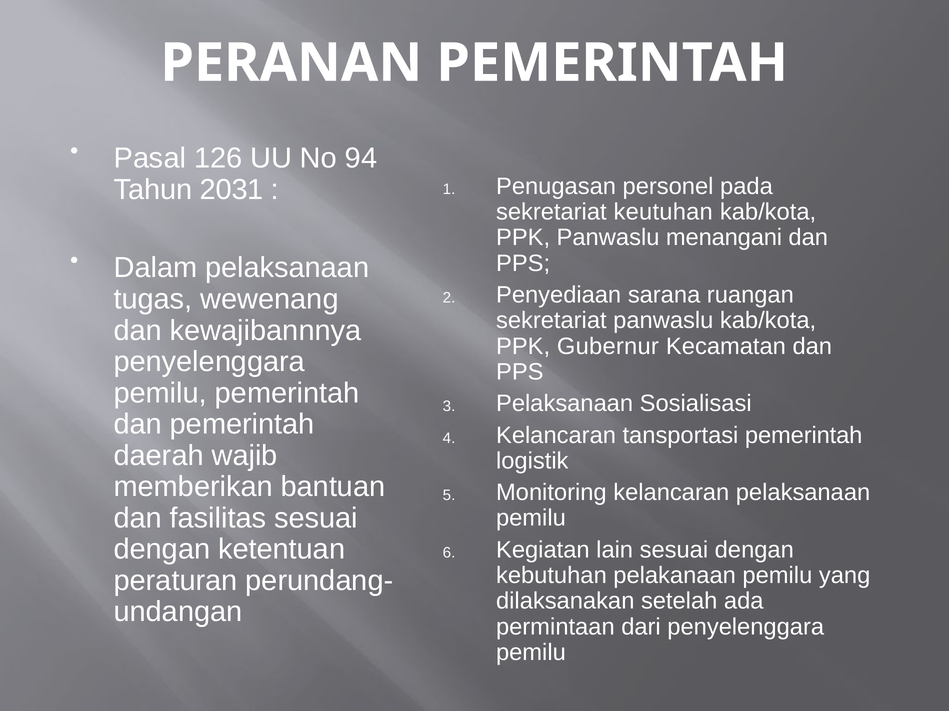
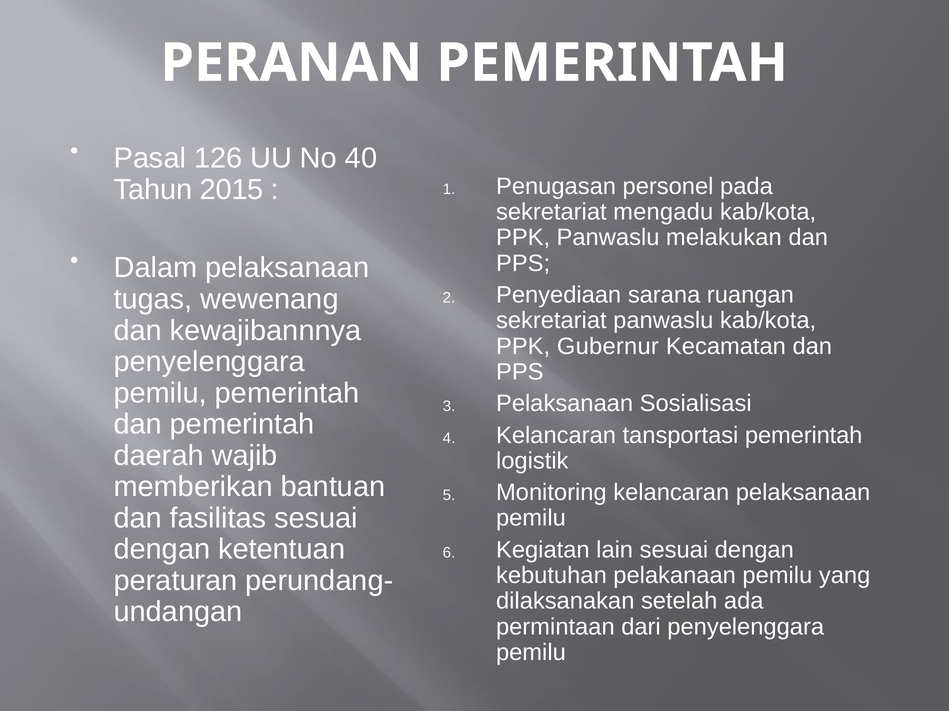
94: 94 -> 40
2031: 2031 -> 2015
keutuhan: keutuhan -> mengadu
menangani: menangani -> melakukan
